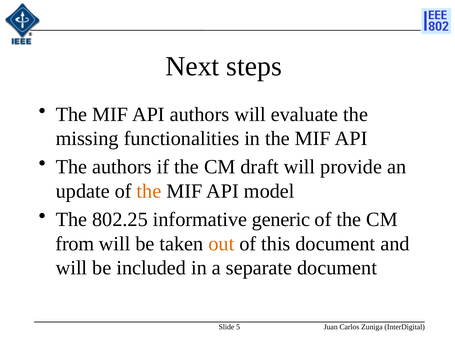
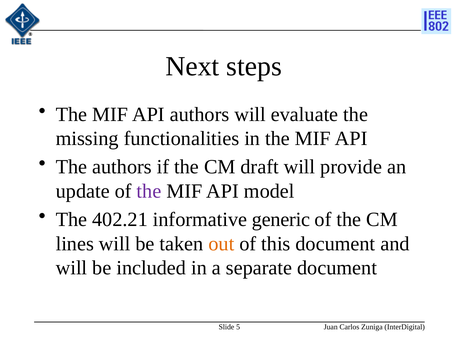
the at (149, 191) colour: orange -> purple
802.25: 802.25 -> 402.21
from: from -> lines
